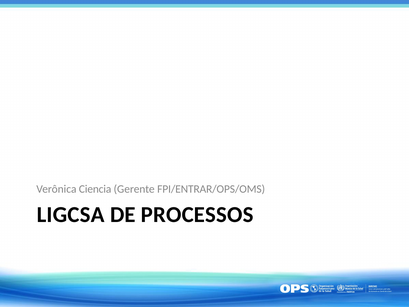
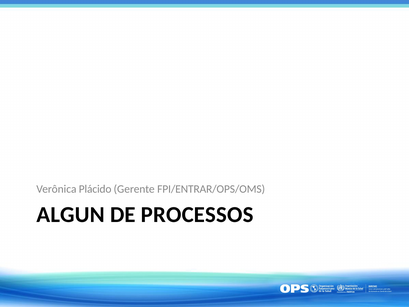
Ciencia: Ciencia -> Plácido
LIGCSA: LIGCSA -> ALGUN
